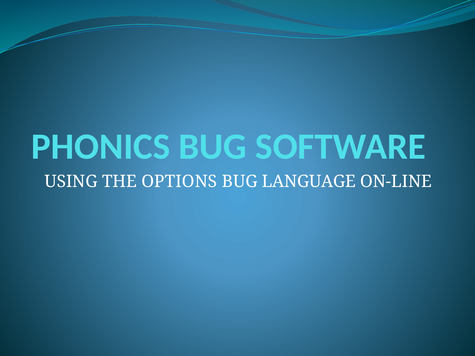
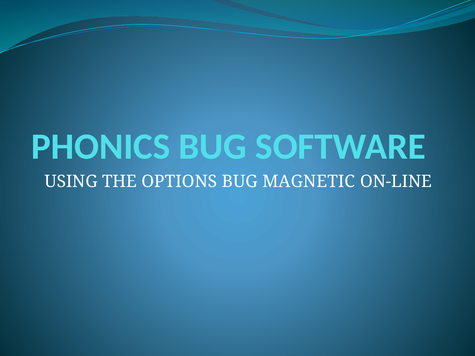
LANGUAGE: LANGUAGE -> MAGNETIC
